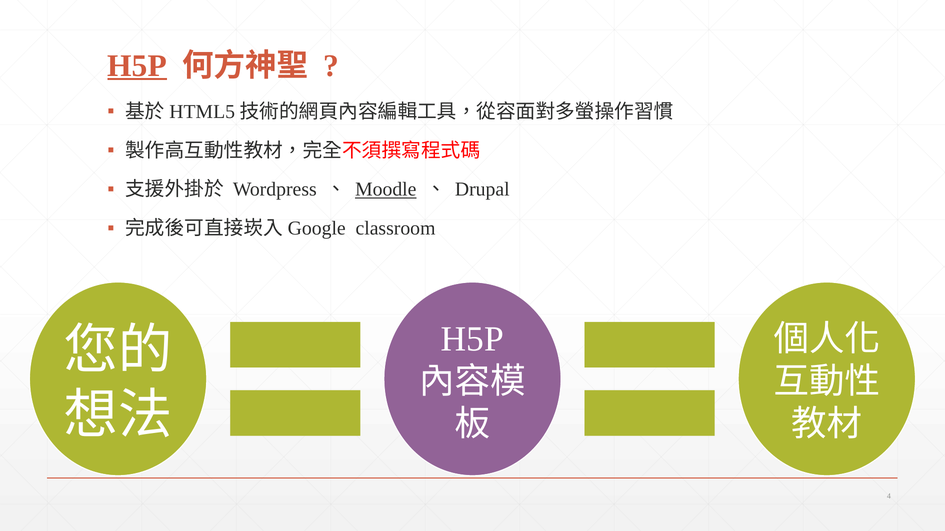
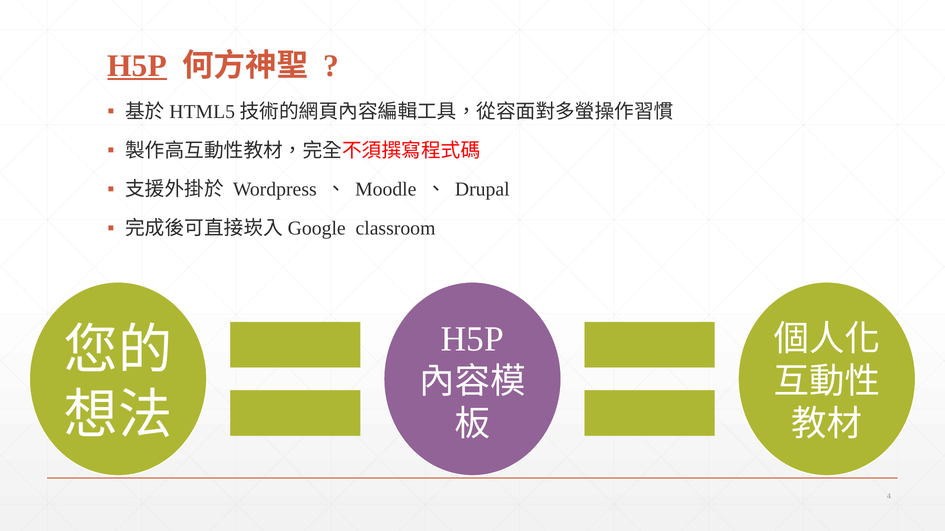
Moodle underline: present -> none
